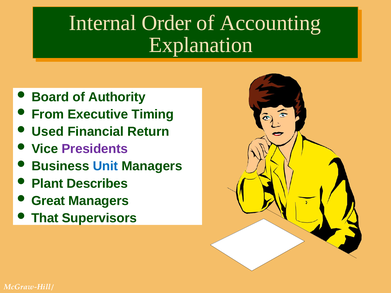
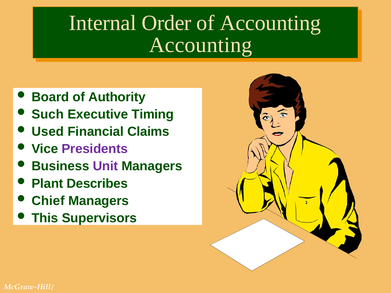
Explanation at (201, 45): Explanation -> Accounting
From: From -> Such
Return: Return -> Claims
Unit colour: blue -> purple
Great: Great -> Chief
That: That -> This
